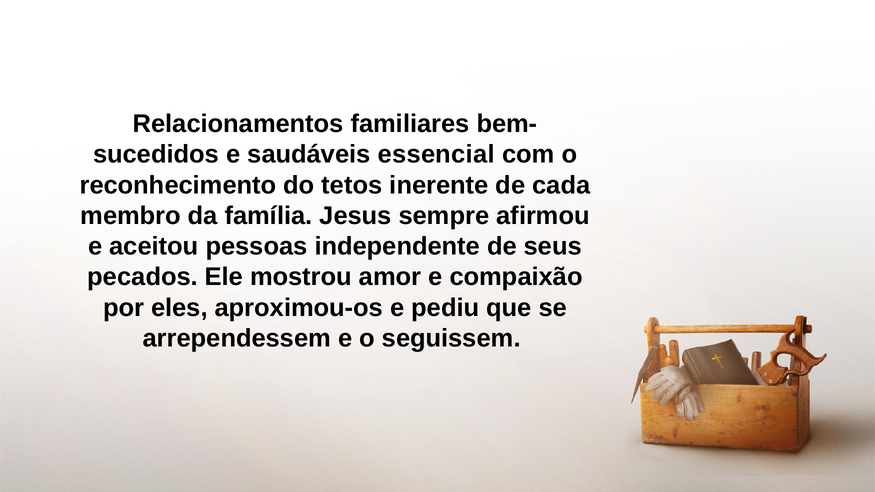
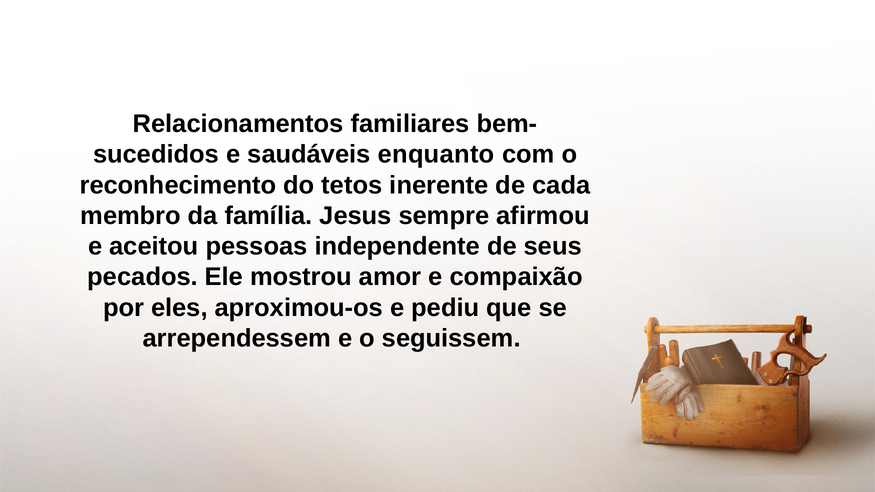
essencial: essencial -> enquanto
